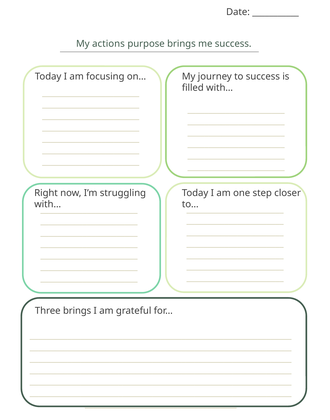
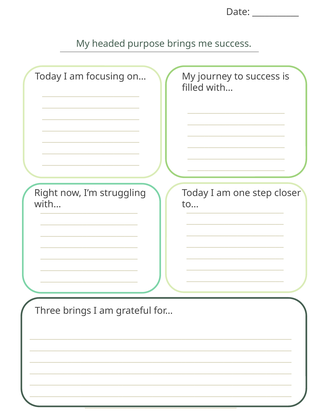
actions: actions -> headed
